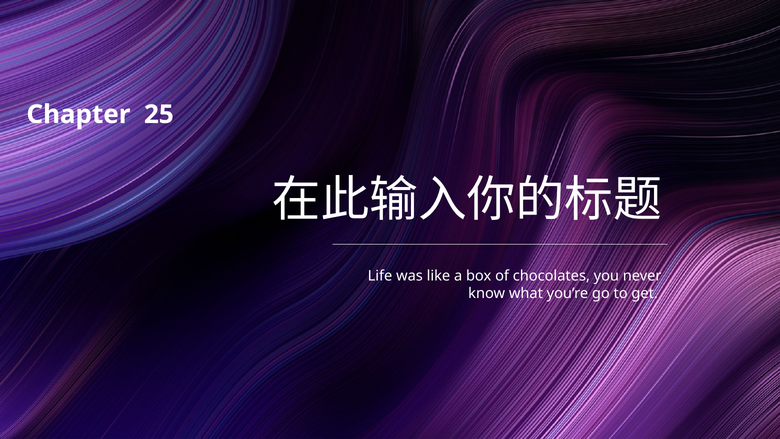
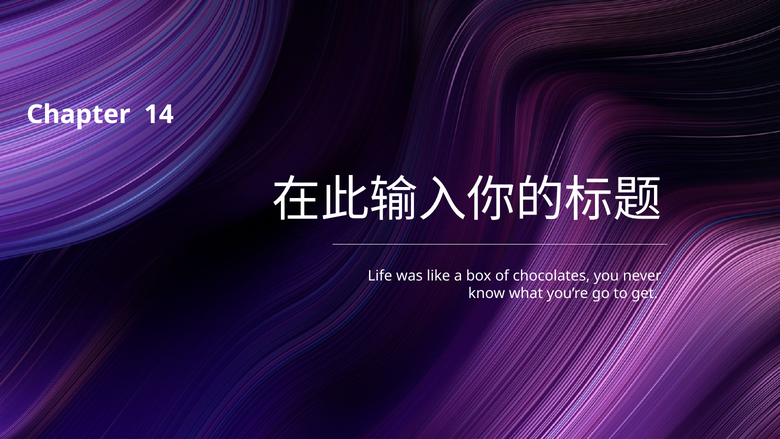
25: 25 -> 14
